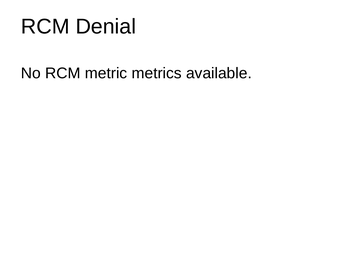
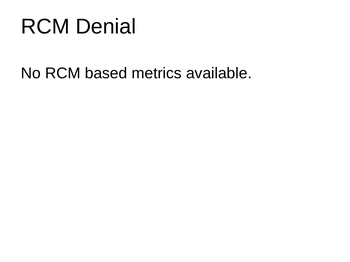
metric: metric -> based
